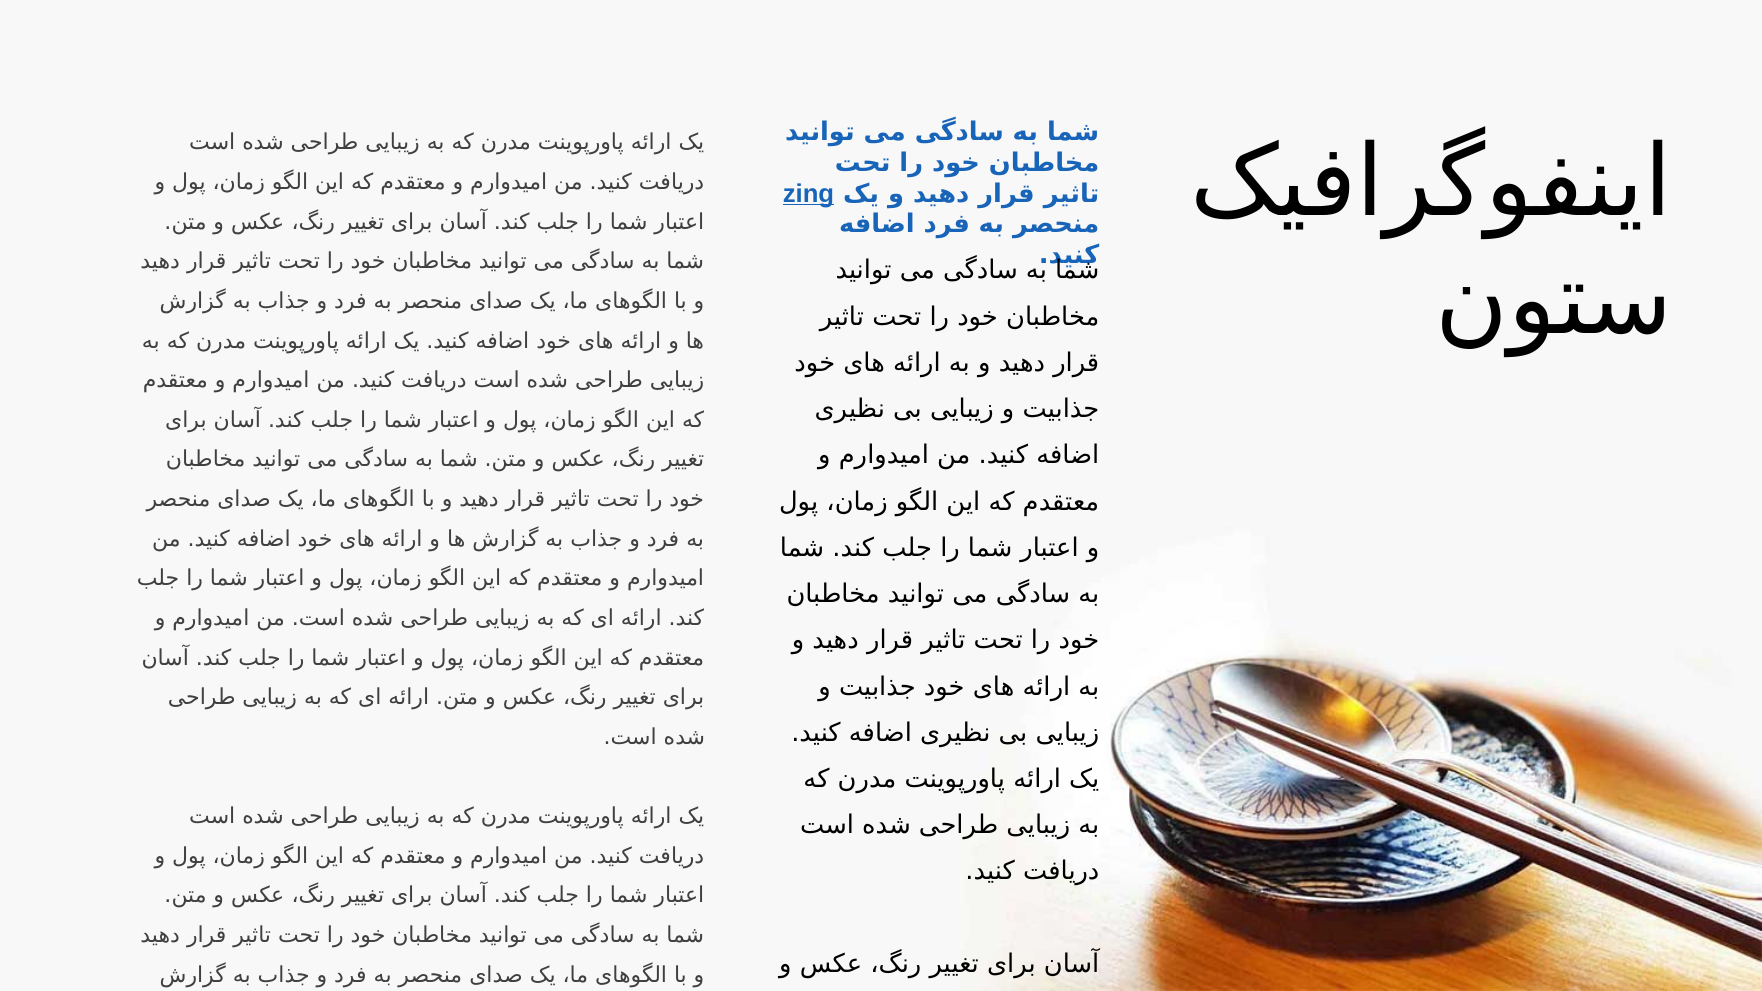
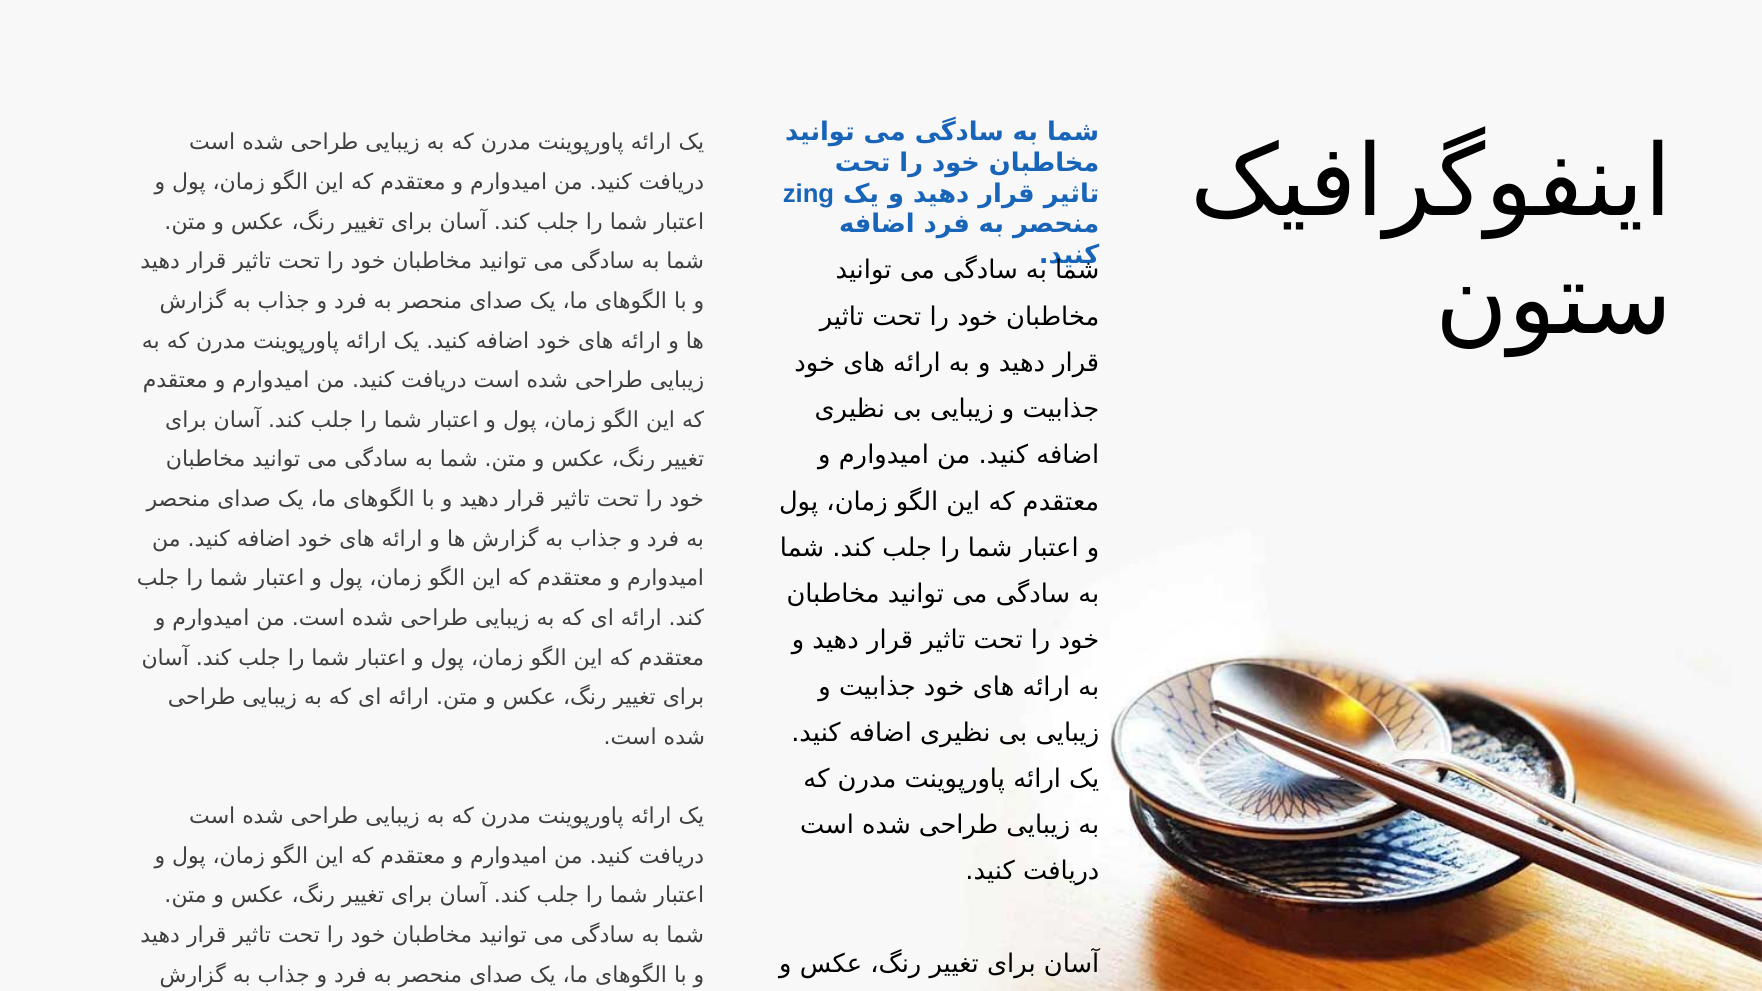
zing underline: present -> none
